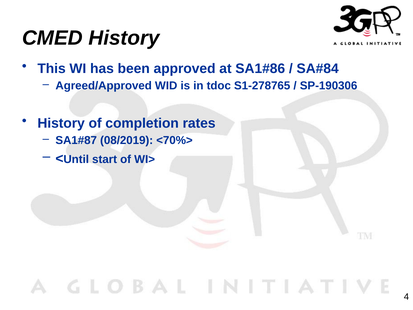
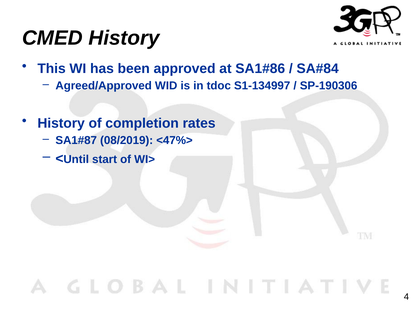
S1-278765: S1-278765 -> S1-134997
<70%>: <70%> -> <47%>
